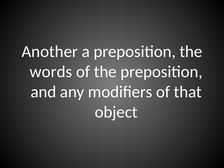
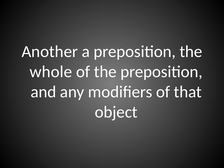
words: words -> whole
